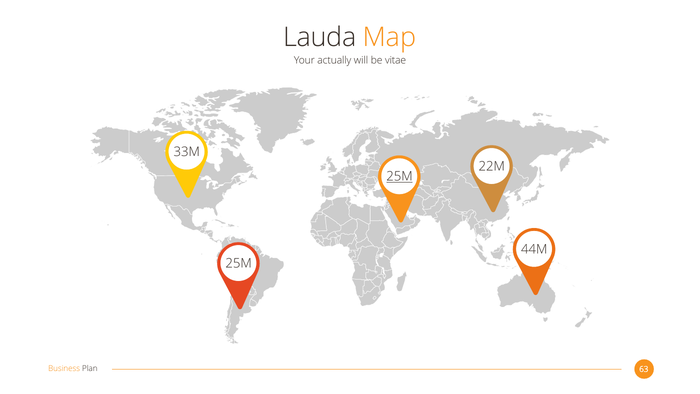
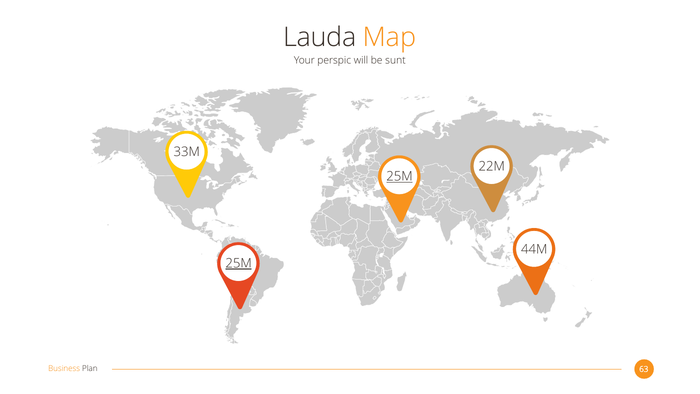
actually: actually -> perspic
vitae: vitae -> sunt
25M at (239, 263) underline: none -> present
